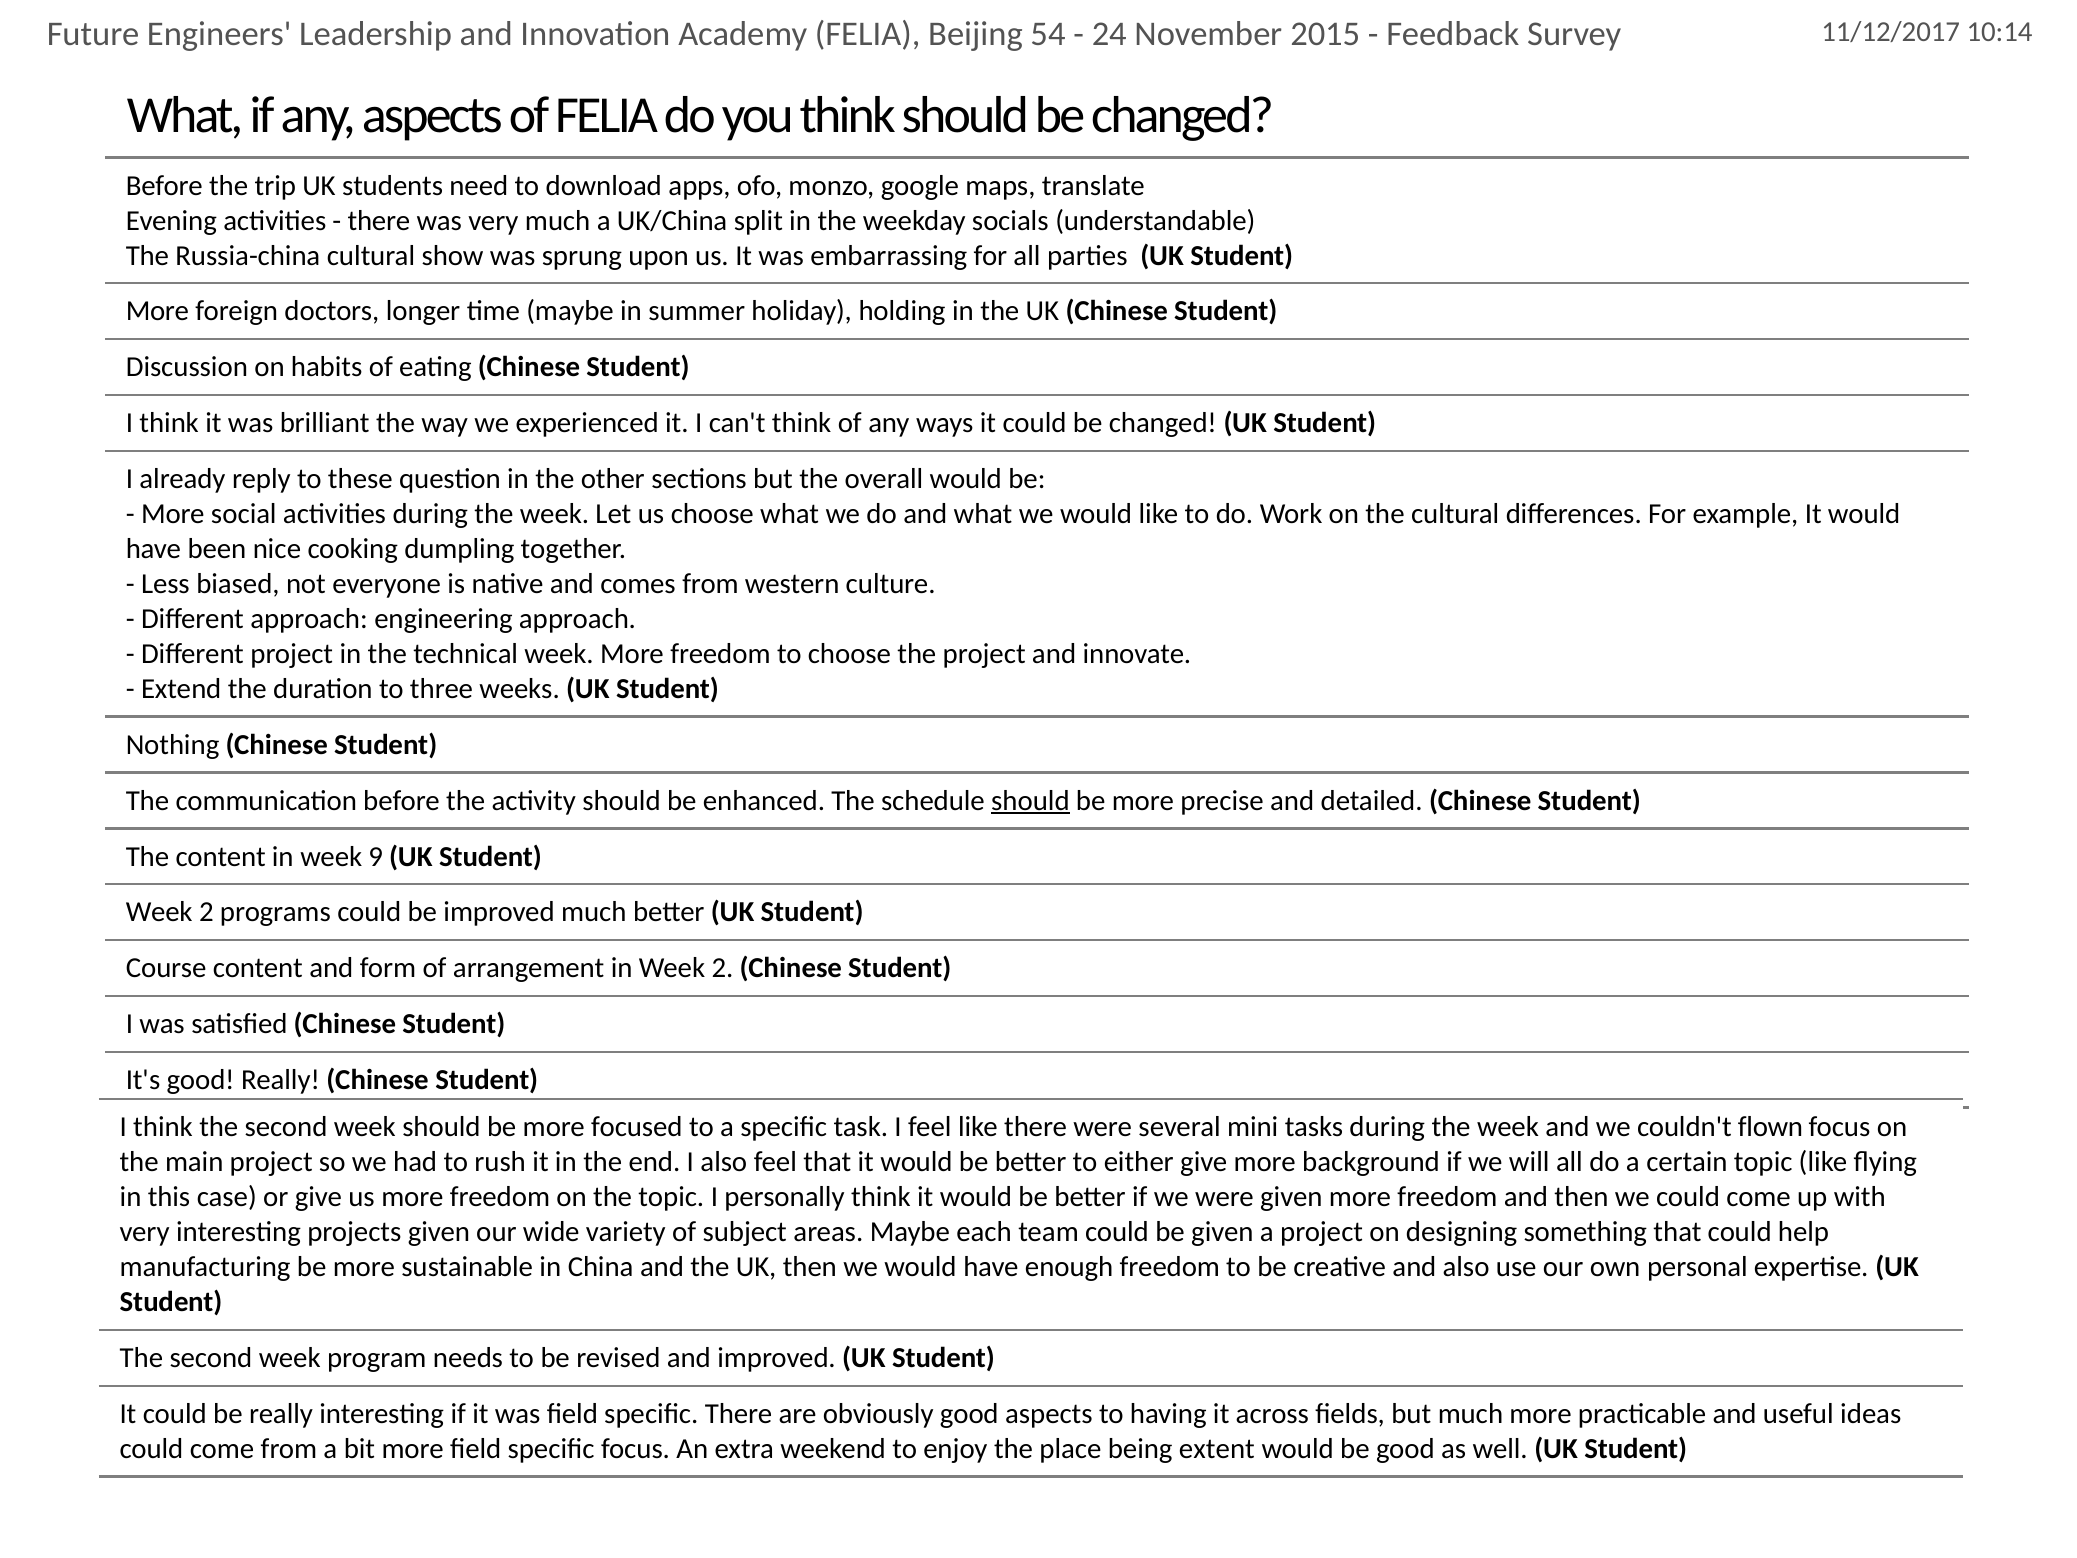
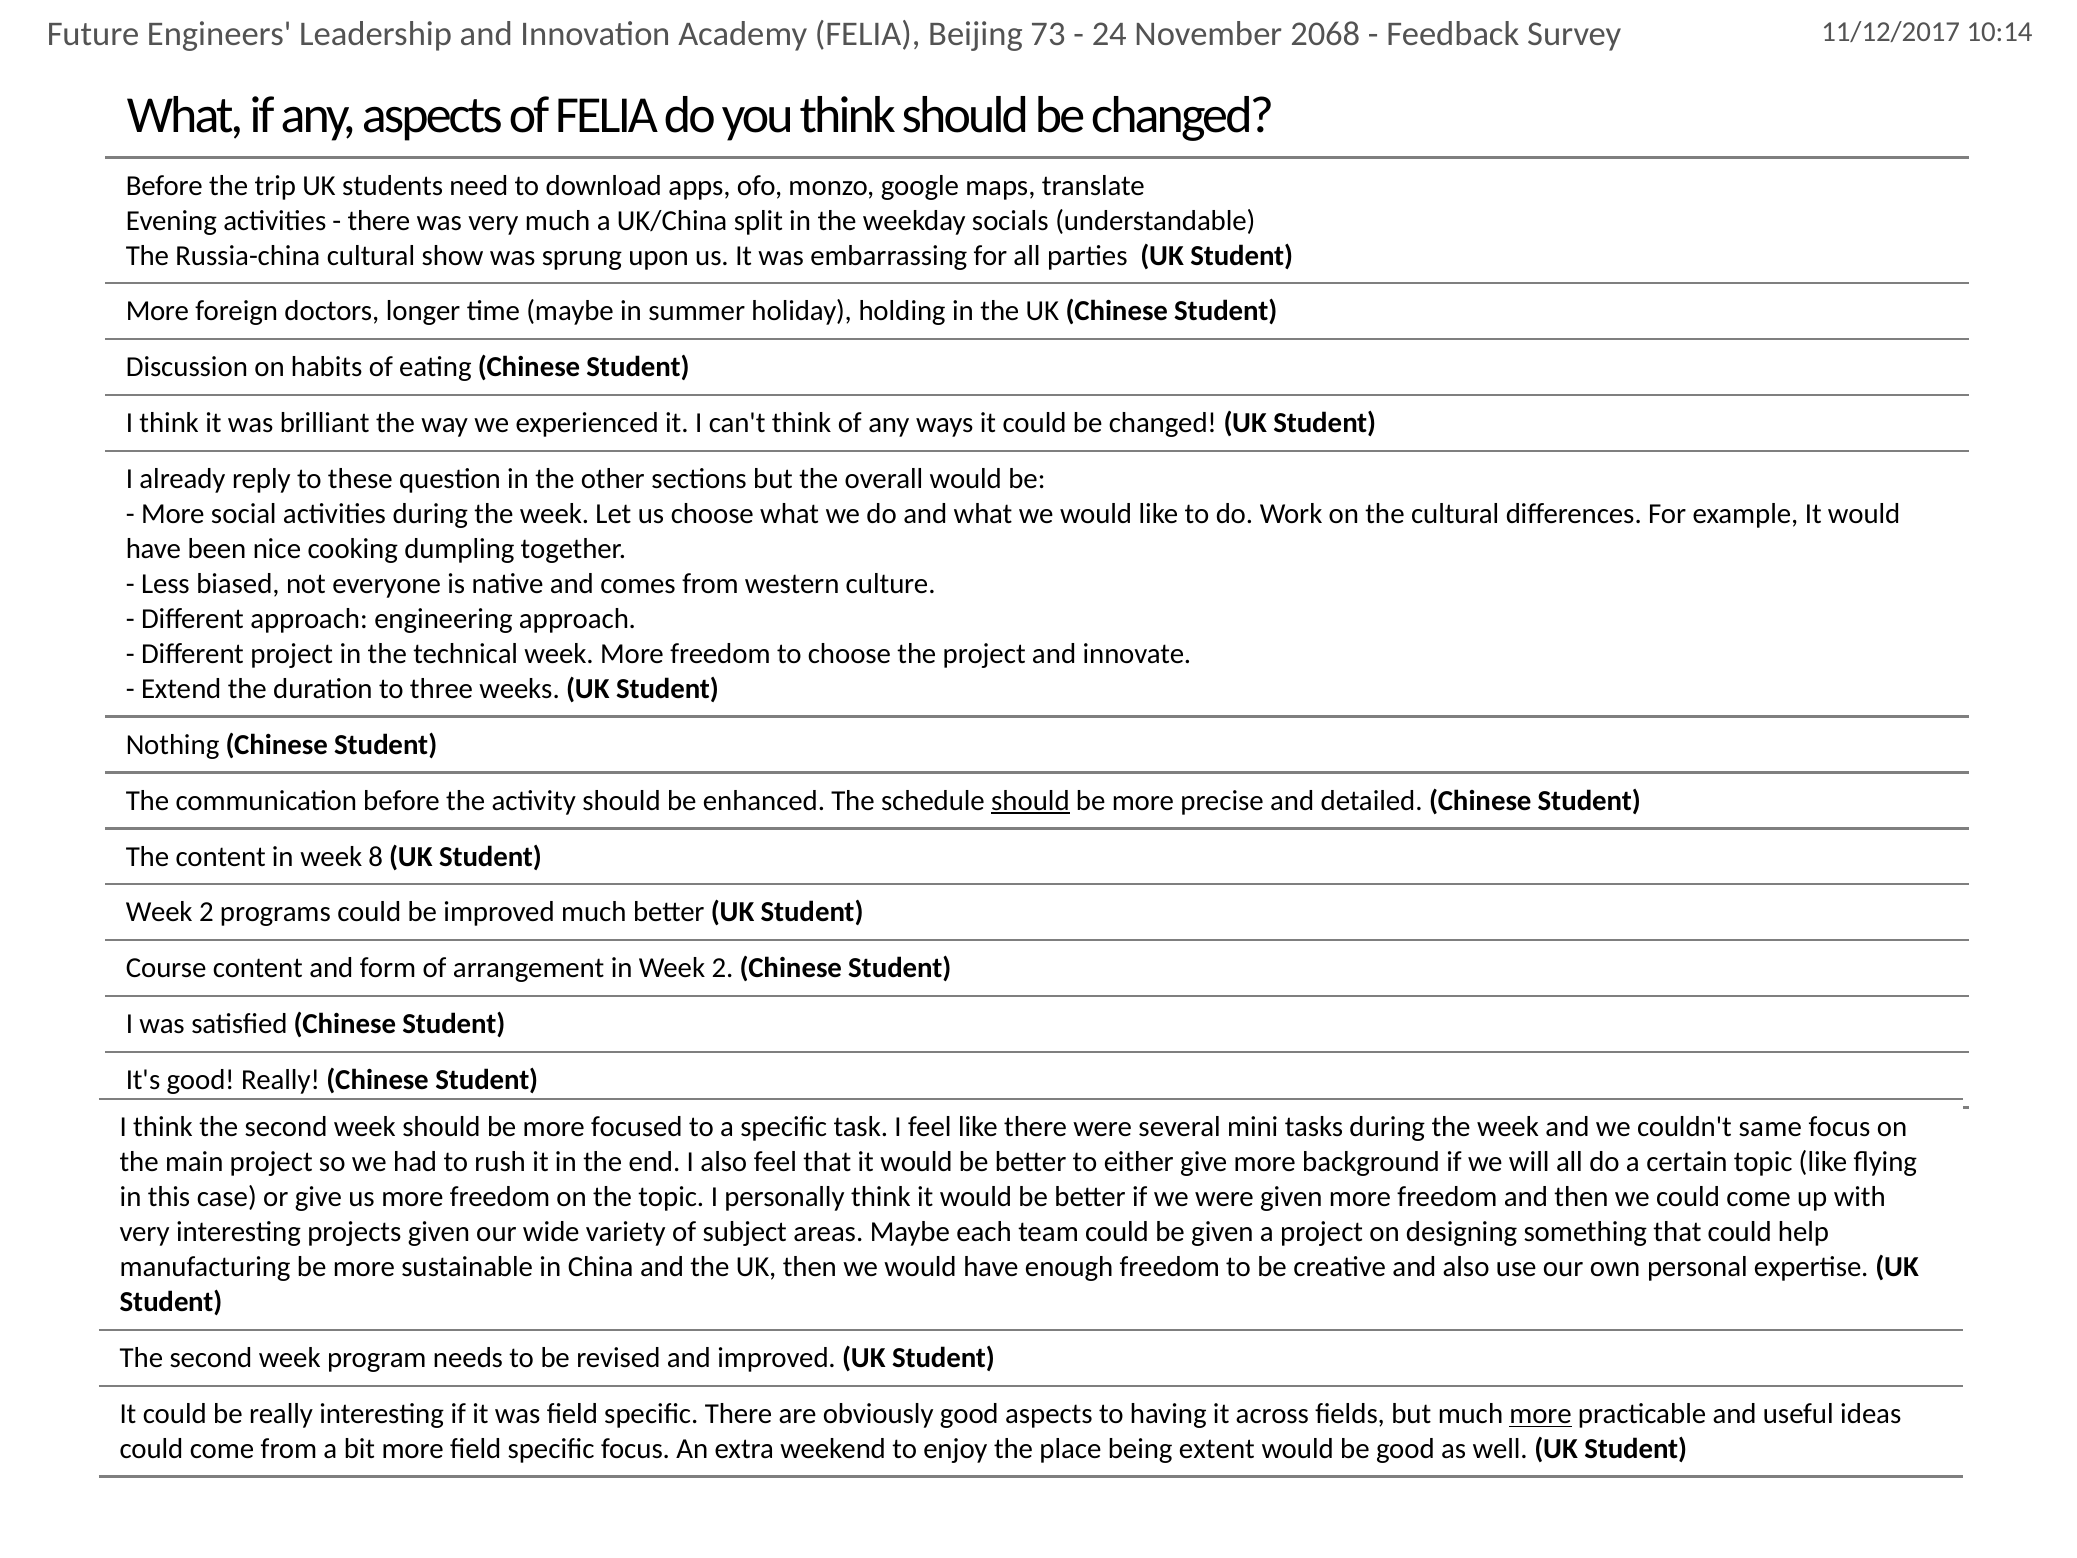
54: 54 -> 73
2015: 2015 -> 2068
9: 9 -> 8
flown: flown -> same
more at (1541, 1414) underline: none -> present
